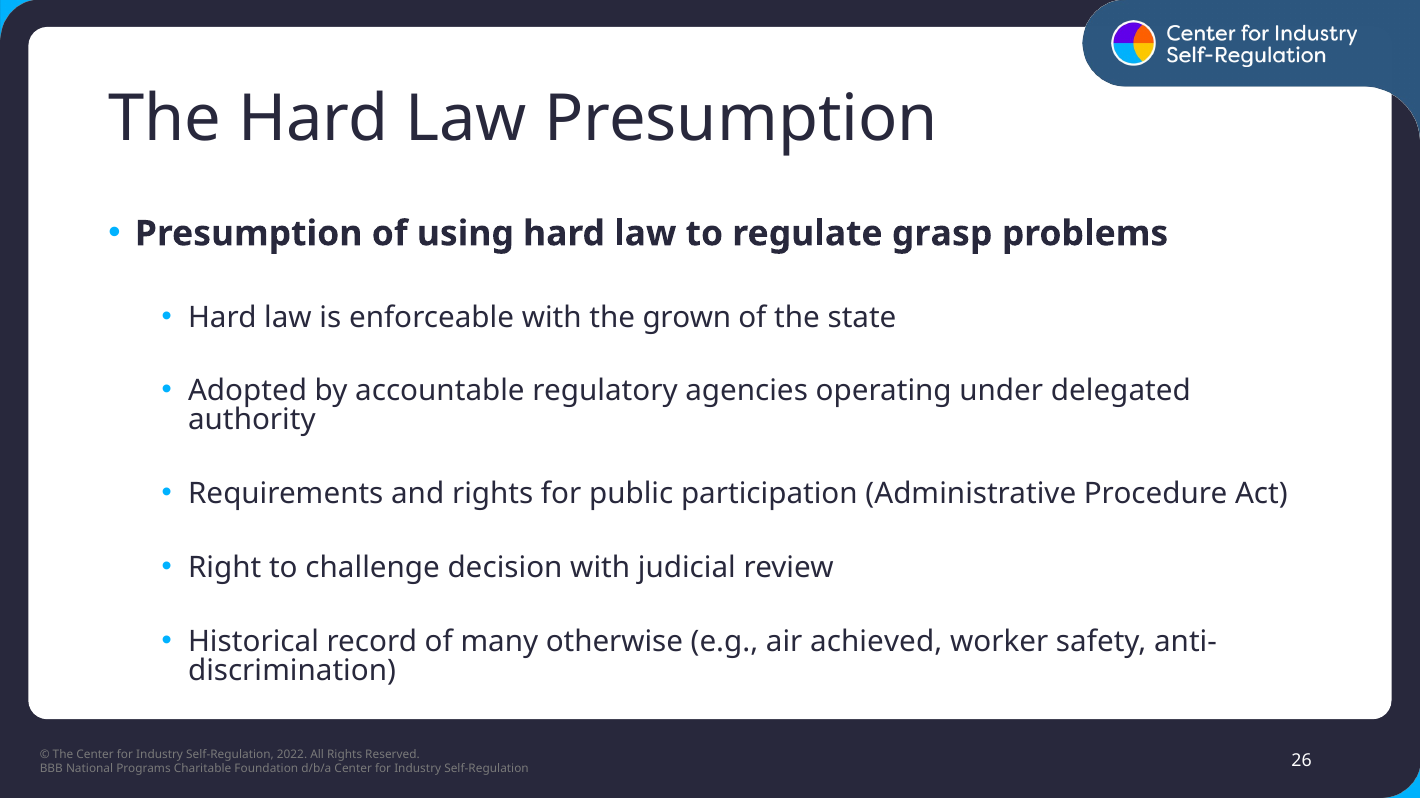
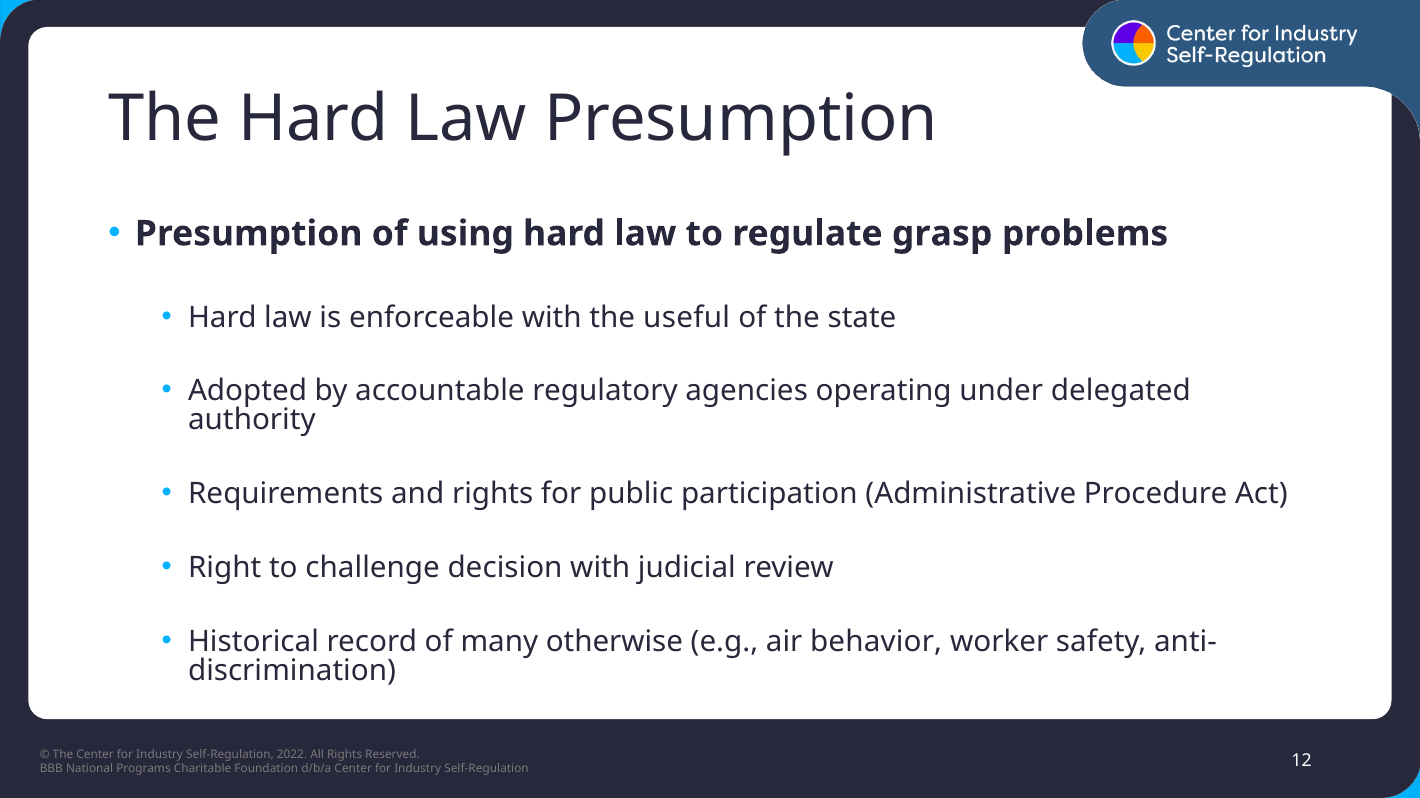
grown: grown -> useful
achieved: achieved -> behavior
26: 26 -> 12
